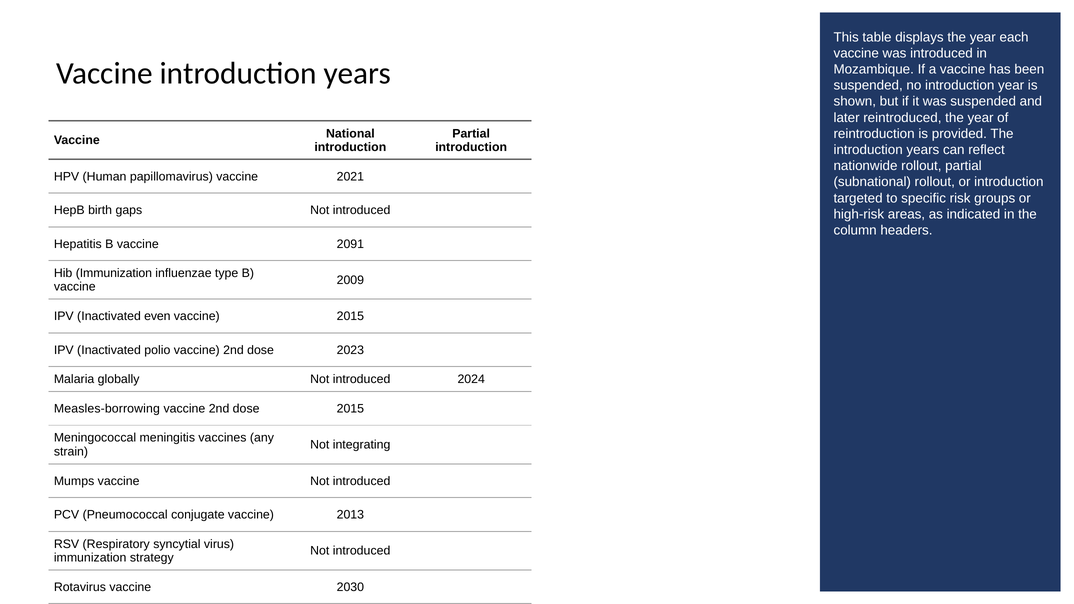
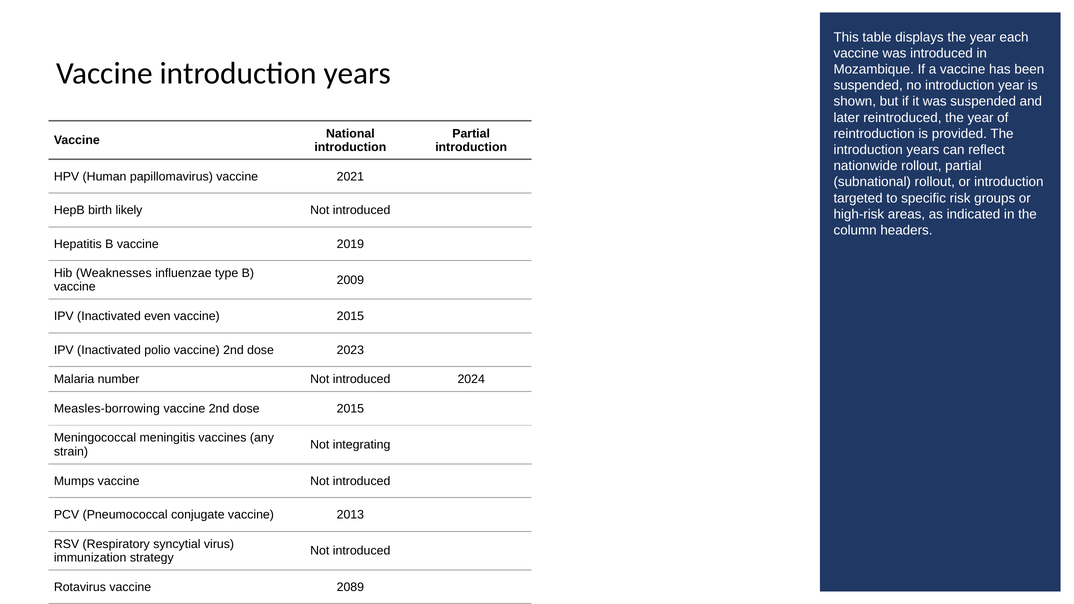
gaps: gaps -> likely
2091: 2091 -> 2019
Hib Immunization: Immunization -> Weaknesses
globally: globally -> number
2030: 2030 -> 2089
